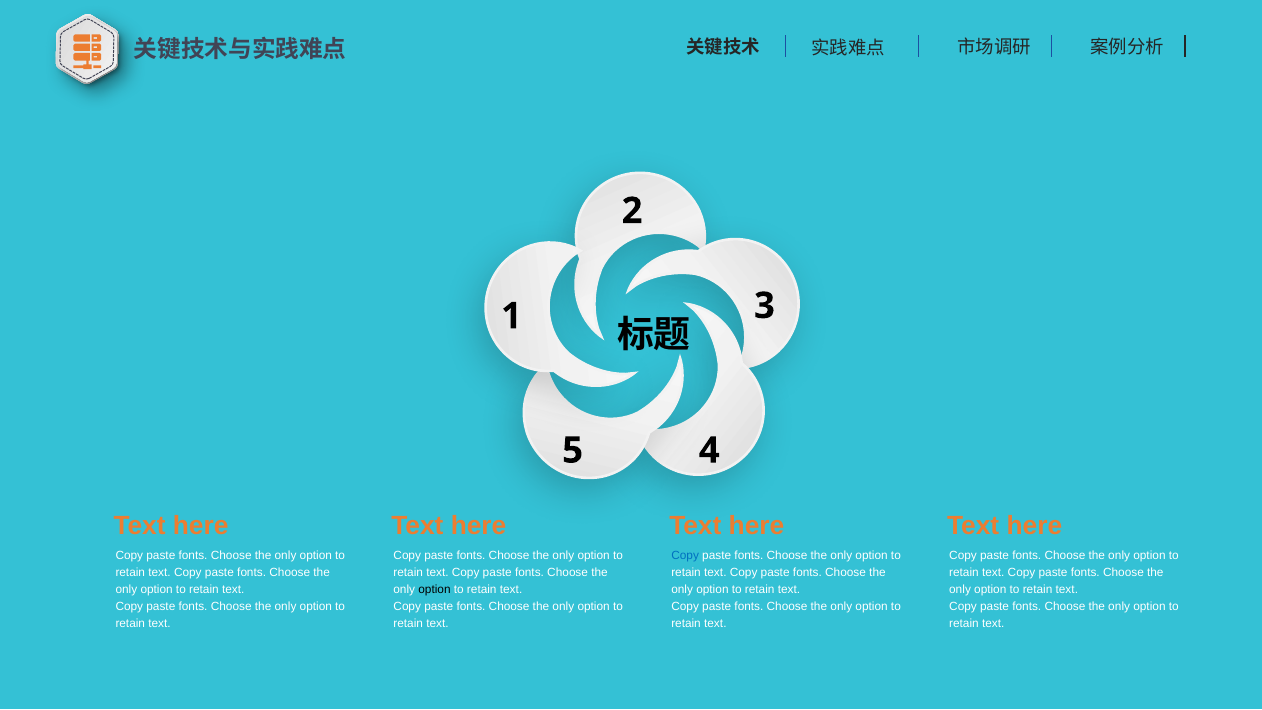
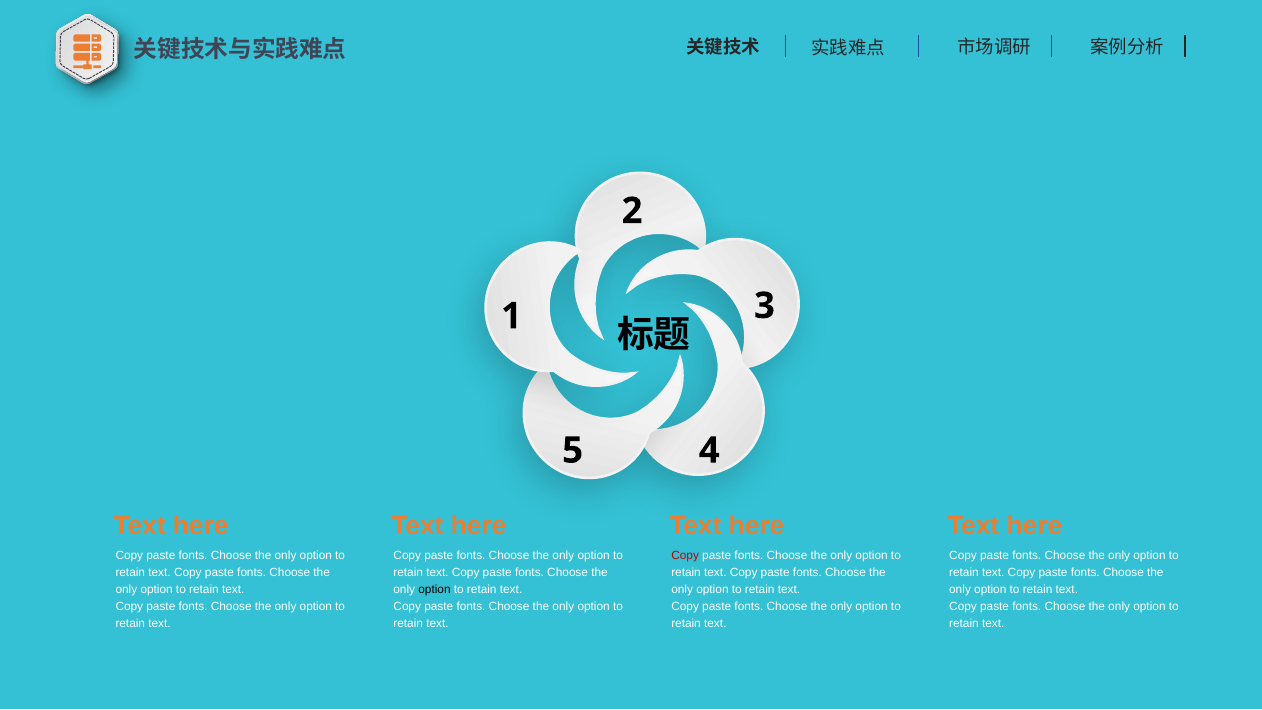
Copy at (685, 556) colour: blue -> red
